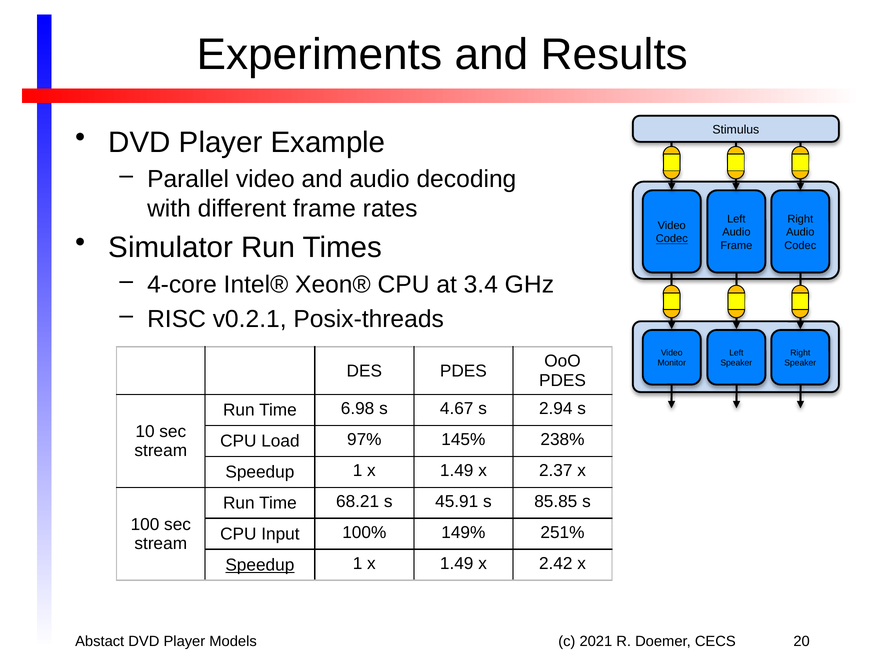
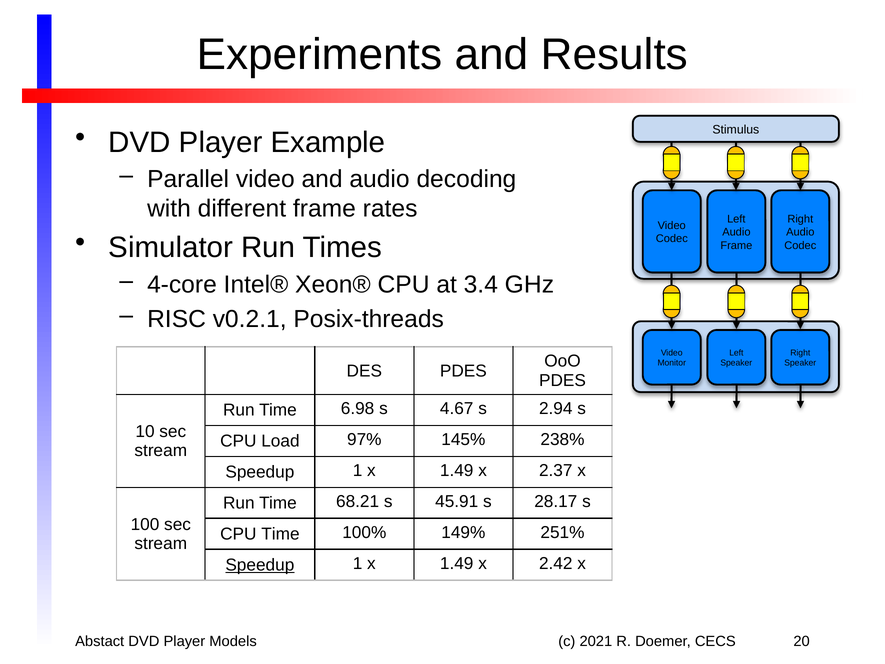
Codec at (672, 239) underline: present -> none
85.85: 85.85 -> 28.17
CPU Input: Input -> Time
